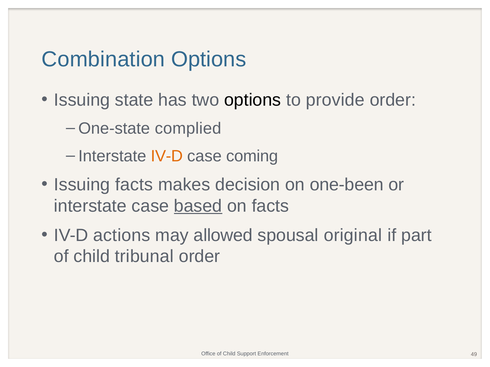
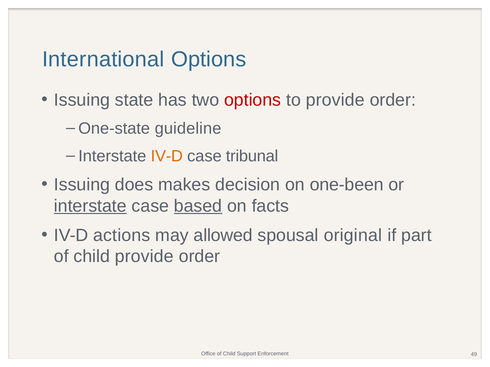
Combination: Combination -> International
options at (253, 100) colour: black -> red
complied: complied -> guideline
coming: coming -> tribunal
Issuing facts: facts -> does
interstate at (90, 206) underline: none -> present
child tribunal: tribunal -> provide
